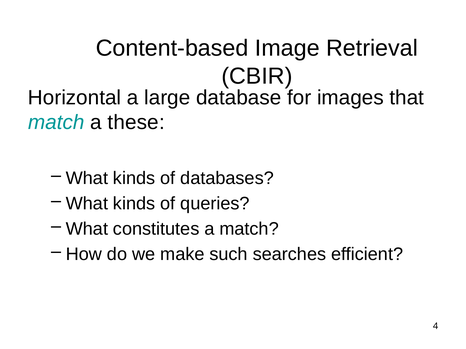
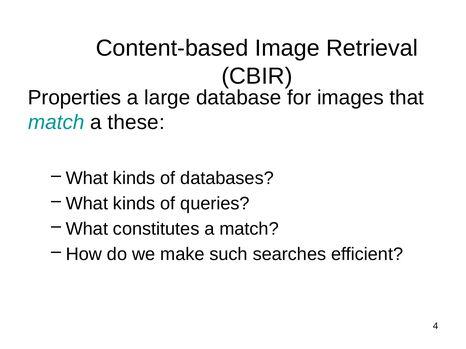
Horizontal: Horizontal -> Properties
